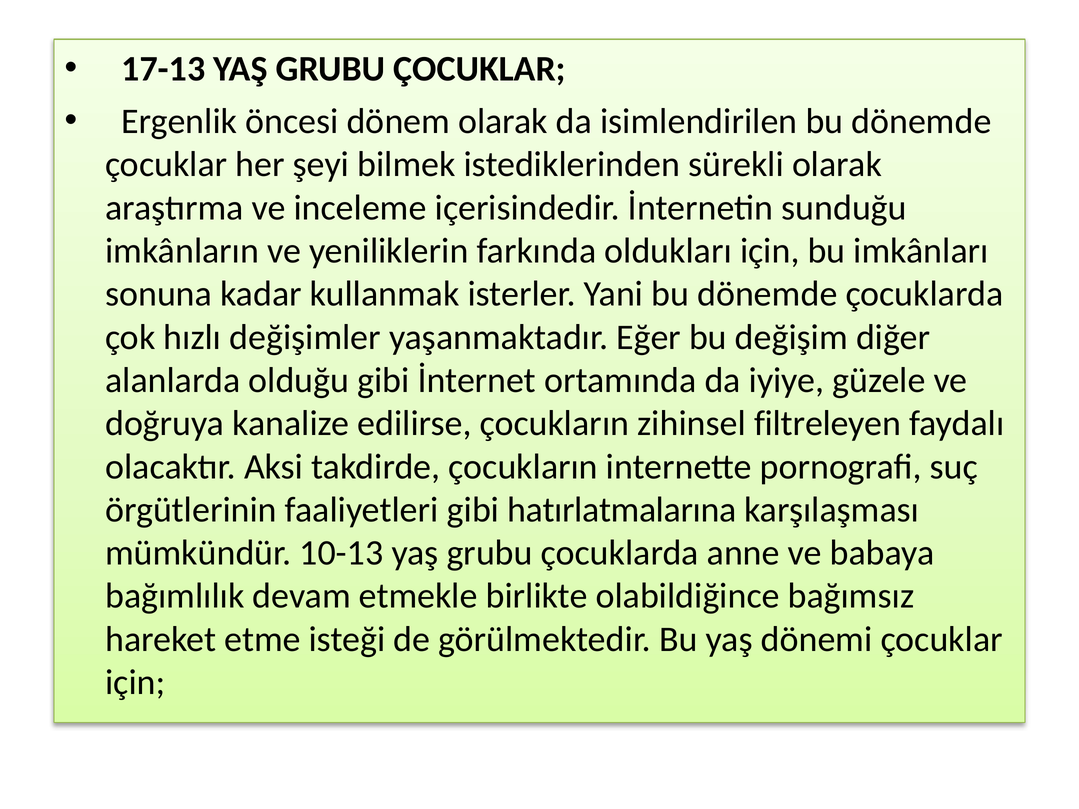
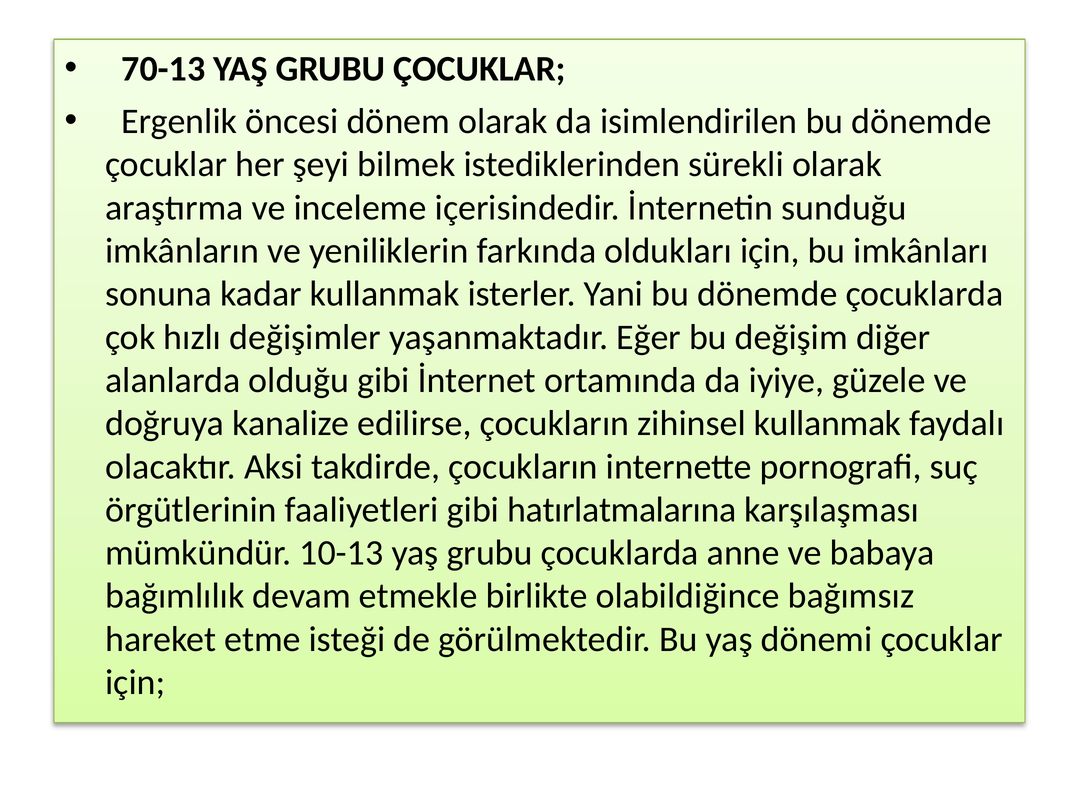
17-13: 17-13 -> 70-13
zihinsel filtreleyen: filtreleyen -> kullanmak
